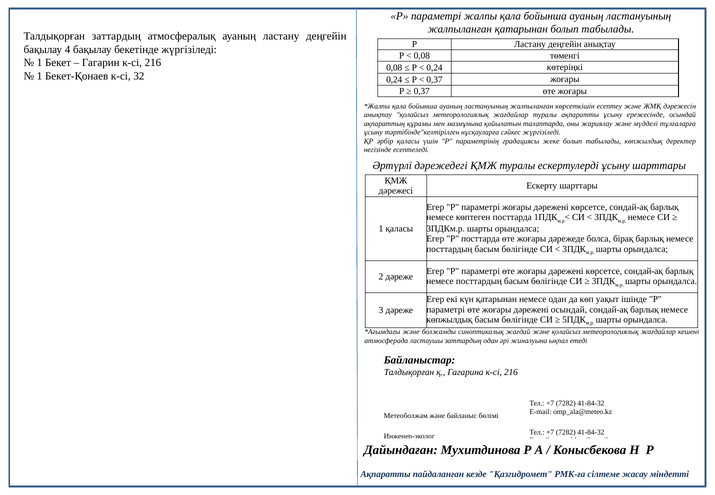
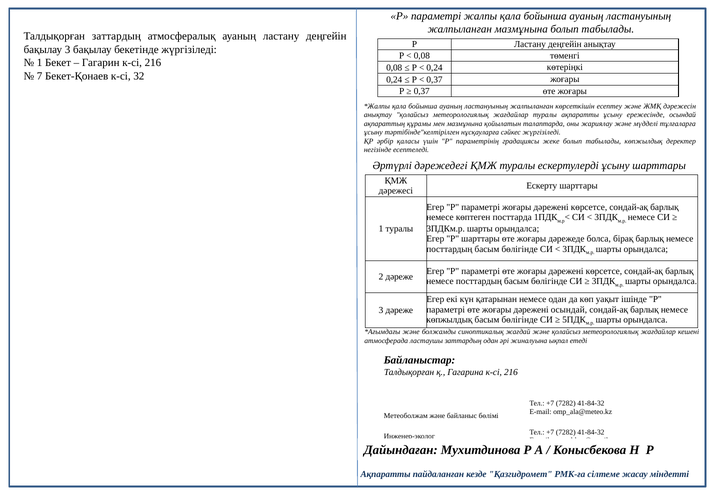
жалпыланған қатарынан: қатарынан -> мазмұнына
бақылау 4: 4 -> 3
1 at (40, 76): 1 -> 7
1 қаласы: қаласы -> туралы
P посттарда: посттарда -> шарттары
